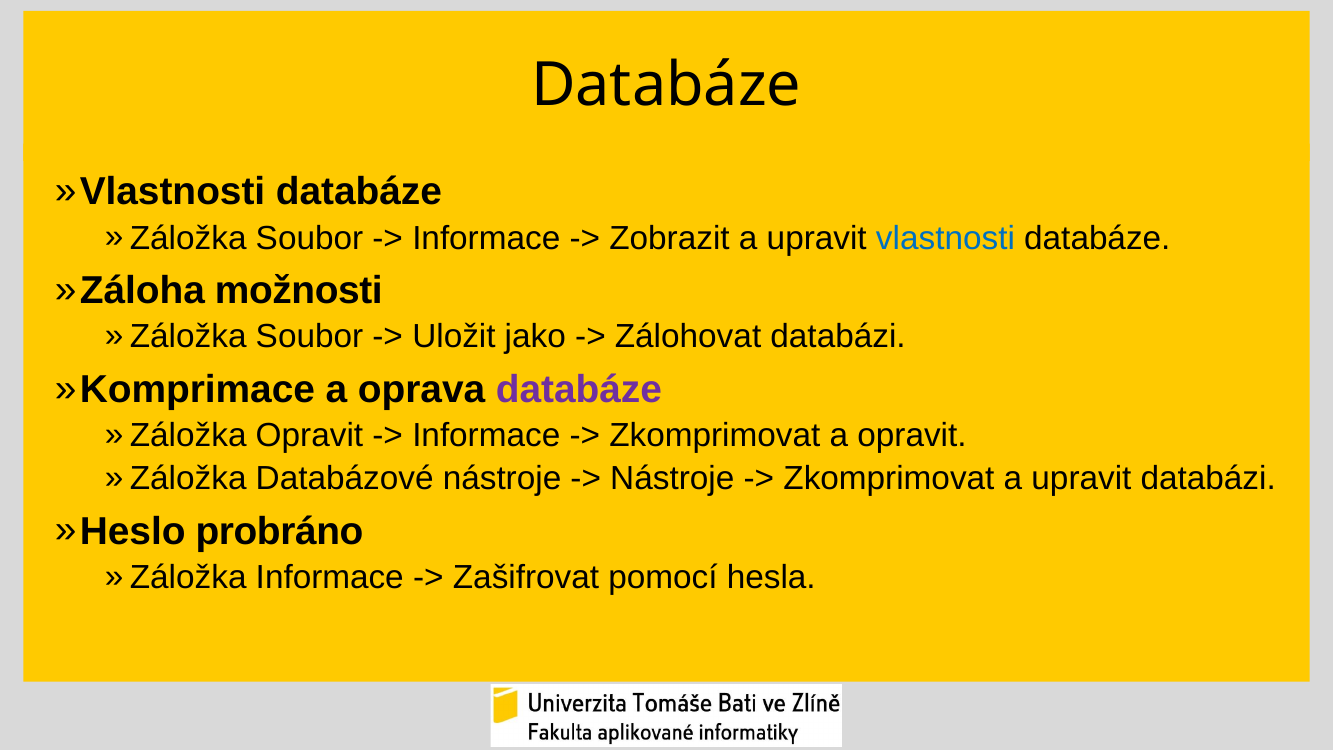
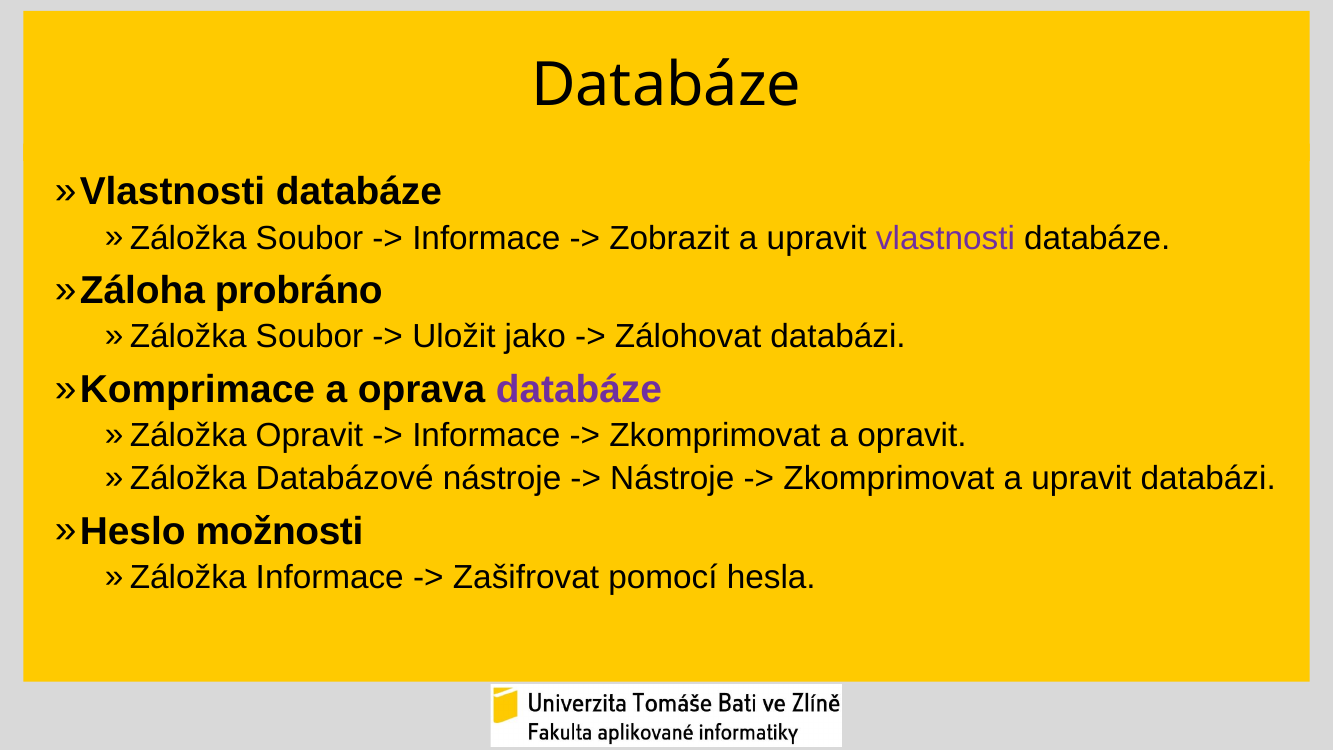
vlastnosti colour: blue -> purple
možnosti: možnosti -> probráno
probráno: probráno -> možnosti
